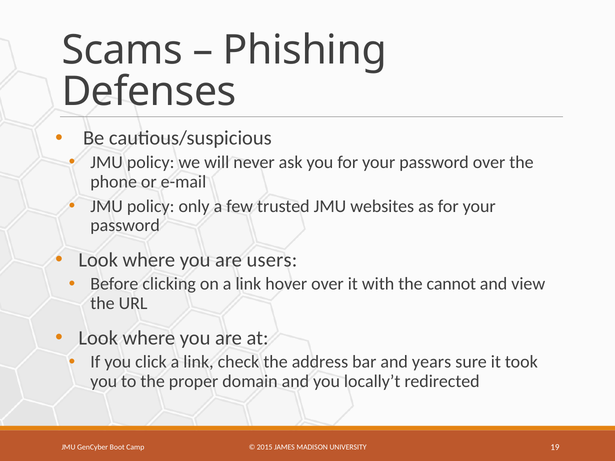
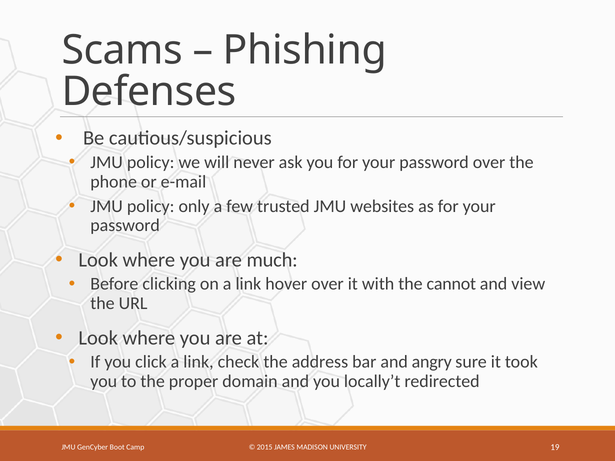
users: users -> much
years: years -> angry
